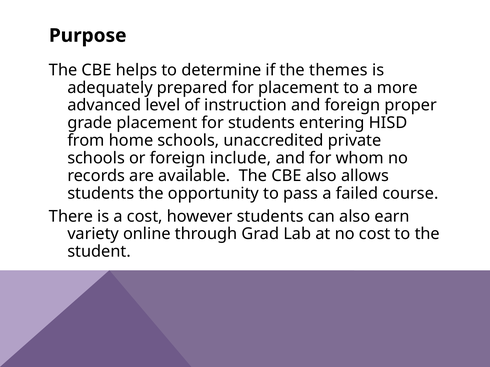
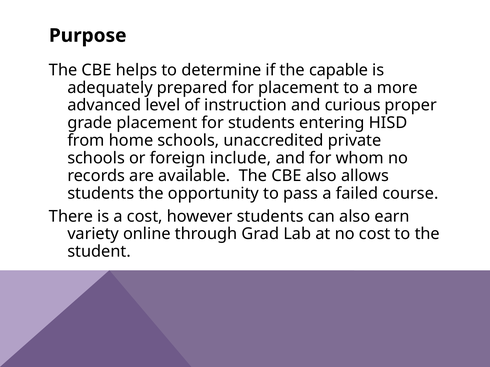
themes: themes -> capable
and foreign: foreign -> curious
